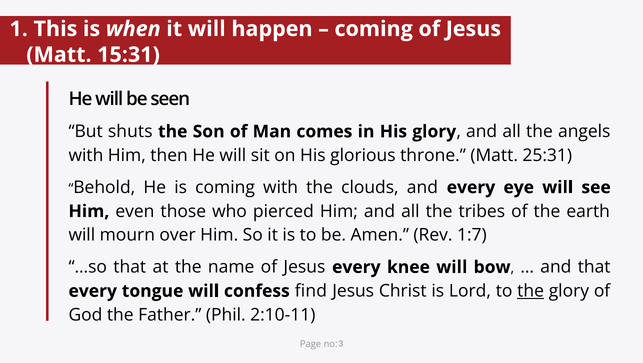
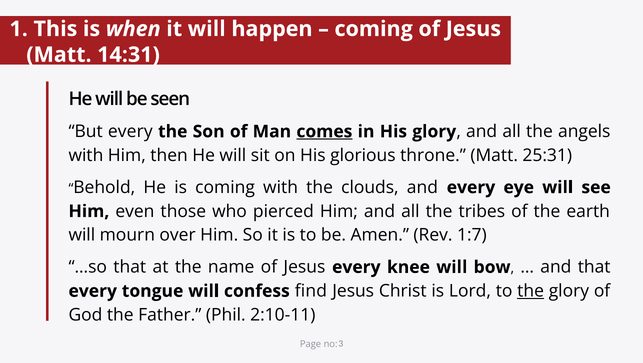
15:31: 15:31 -> 14:31
But shuts: shuts -> every
comes underline: none -> present
